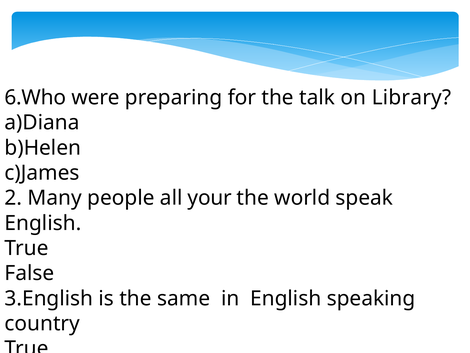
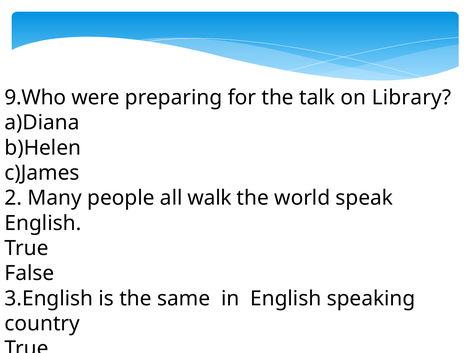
6.Who: 6.Who -> 9.Who
your: your -> walk
